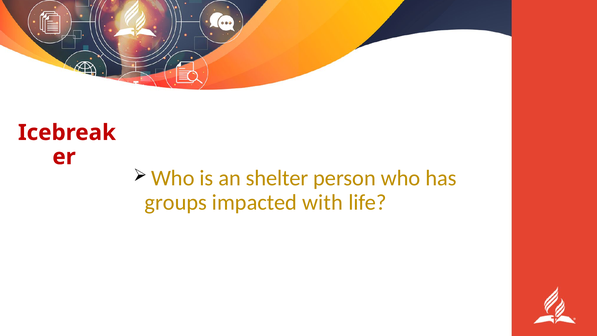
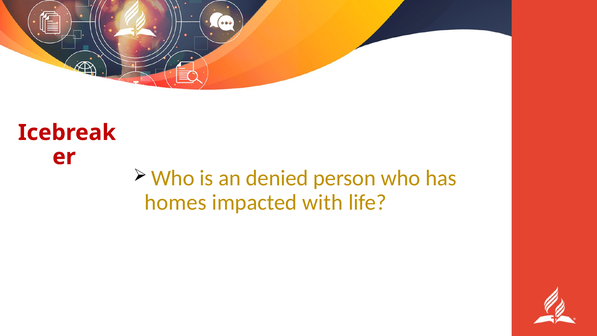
shelter: shelter -> denied
groups: groups -> homes
